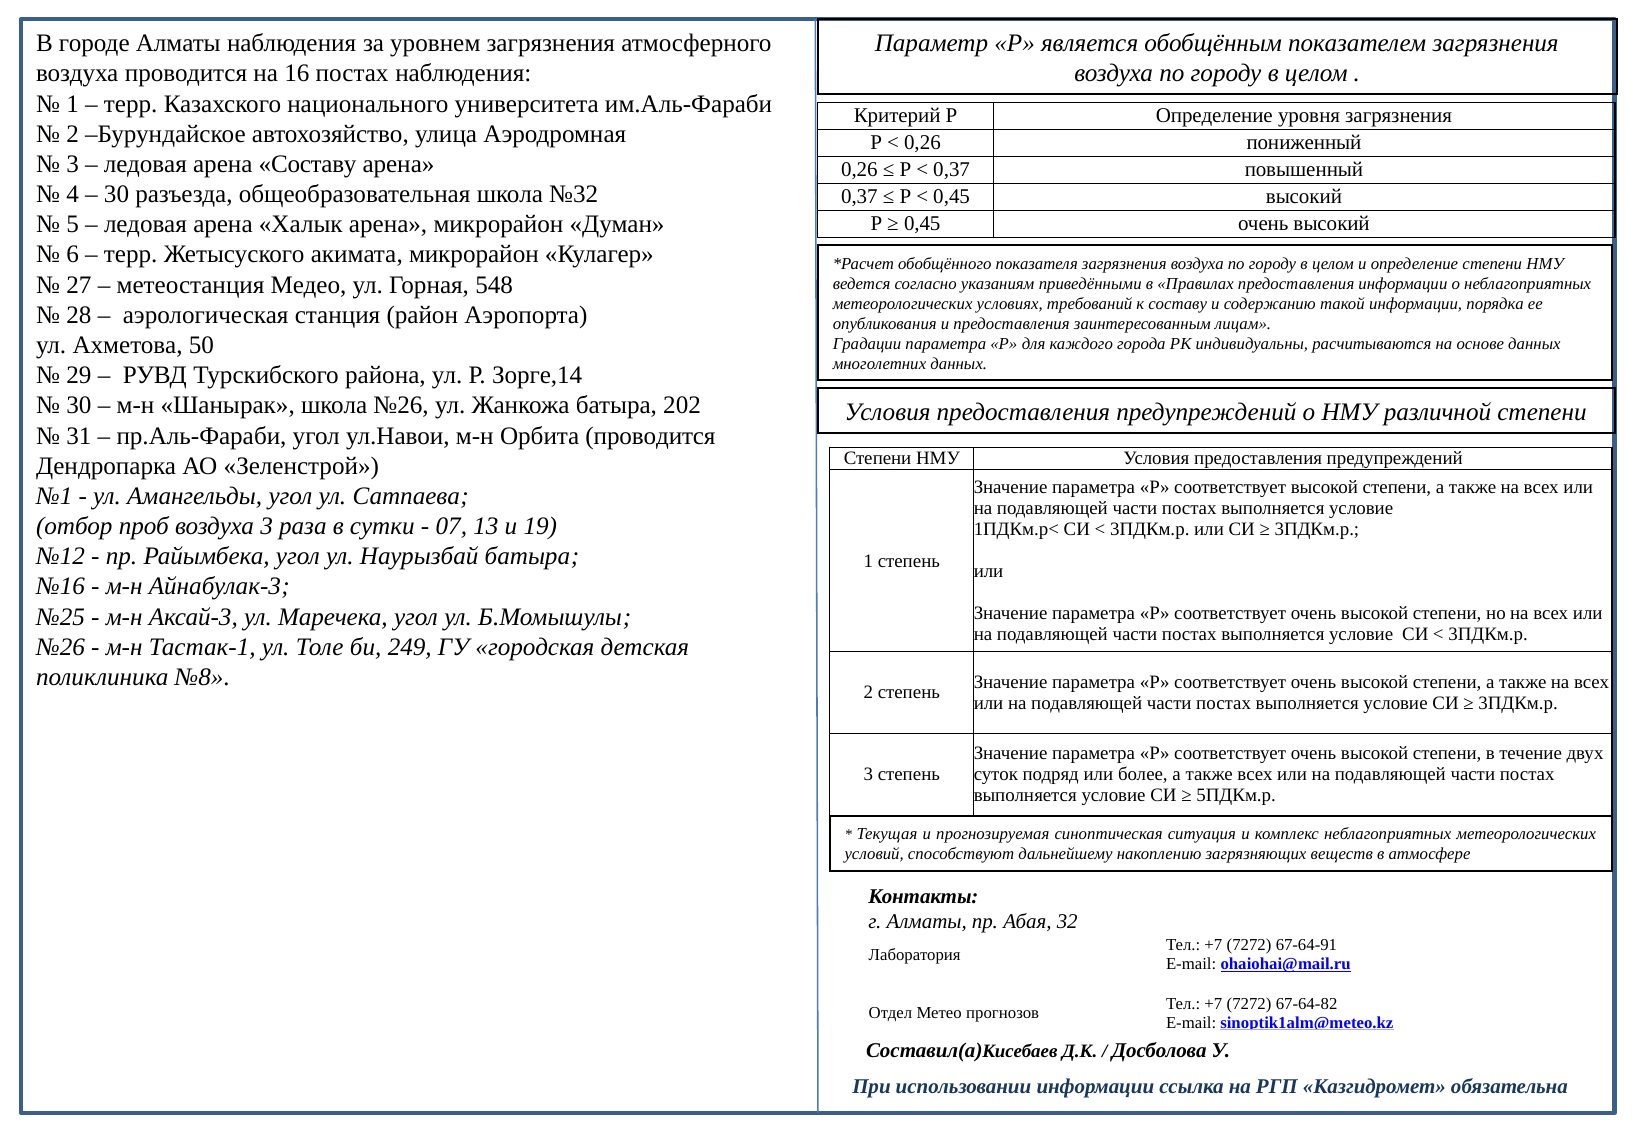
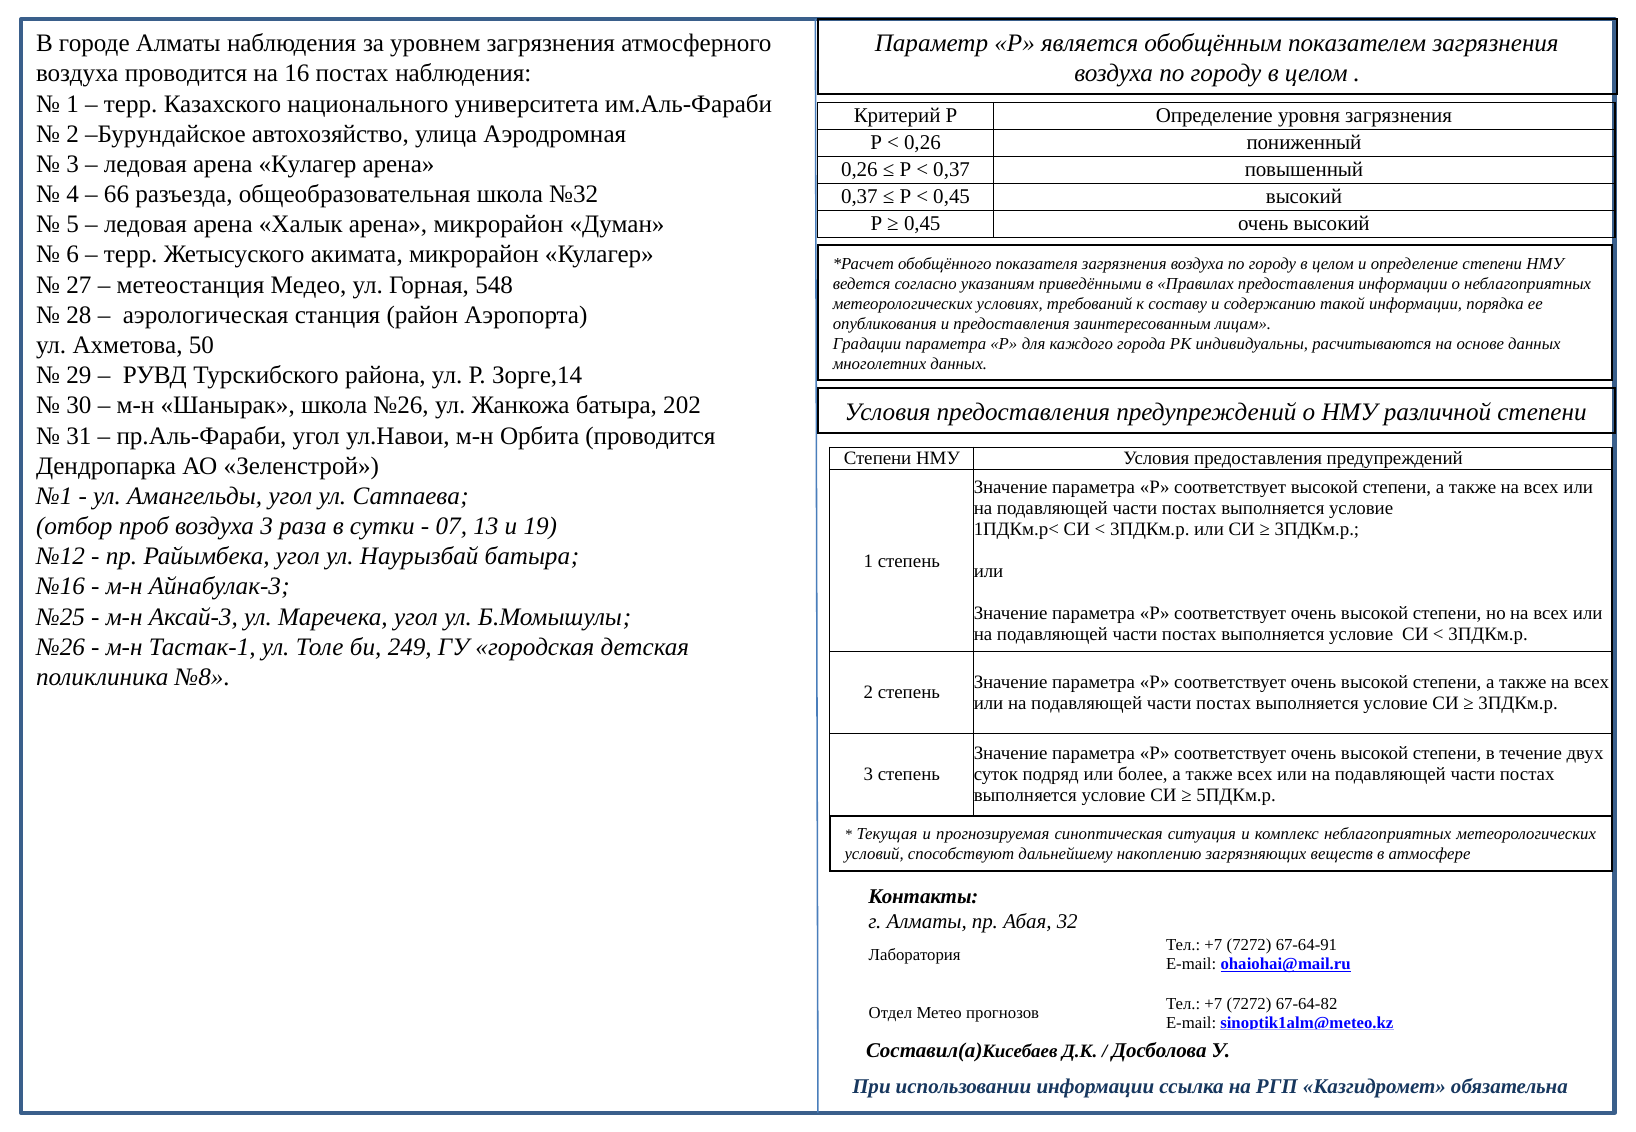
арена Составу: Составу -> Кулагер
30 at (117, 194): 30 -> 66
